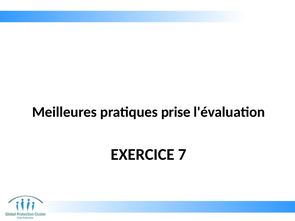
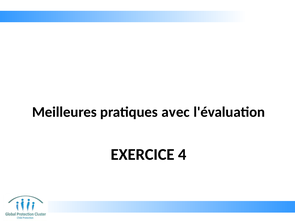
prise: prise -> avec
7: 7 -> 4
